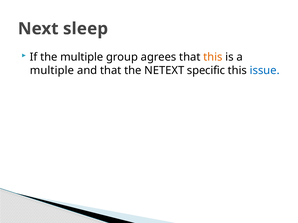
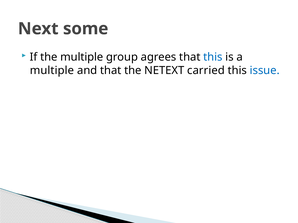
sleep: sleep -> some
this at (213, 57) colour: orange -> blue
specific: specific -> carried
